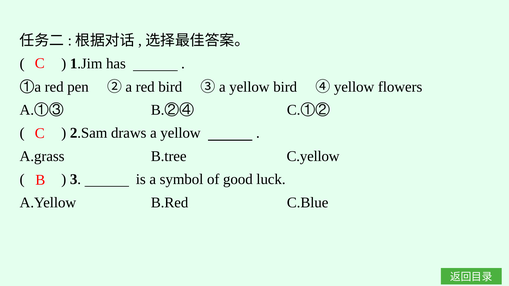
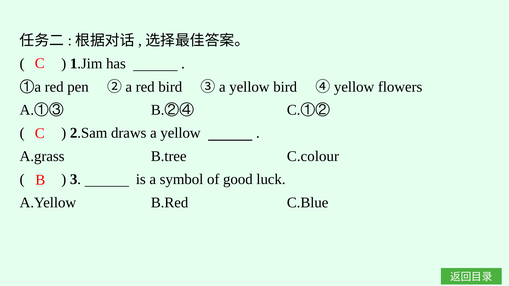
C.yellow: C.yellow -> C.colour
